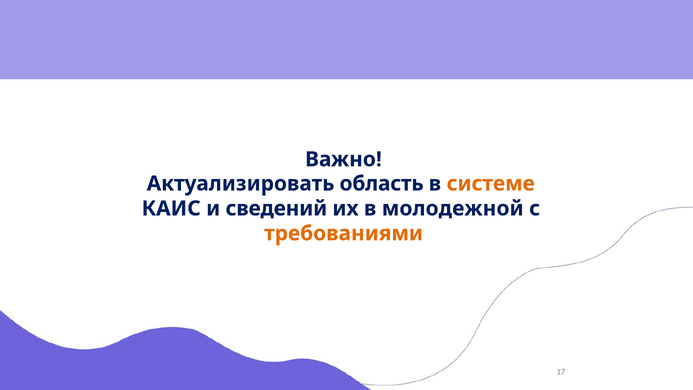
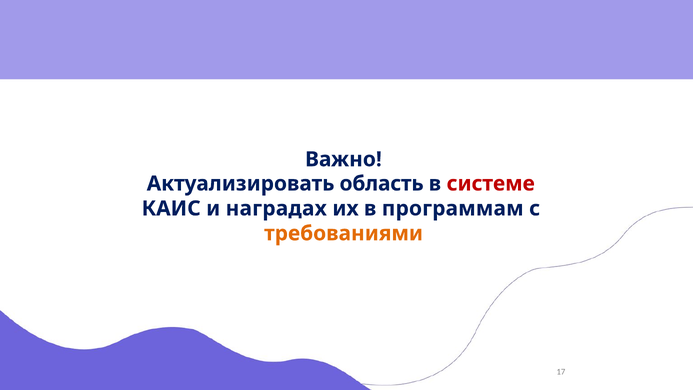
системе colour: orange -> red
сведений: сведений -> наградах
молодежной: молодежной -> программам
